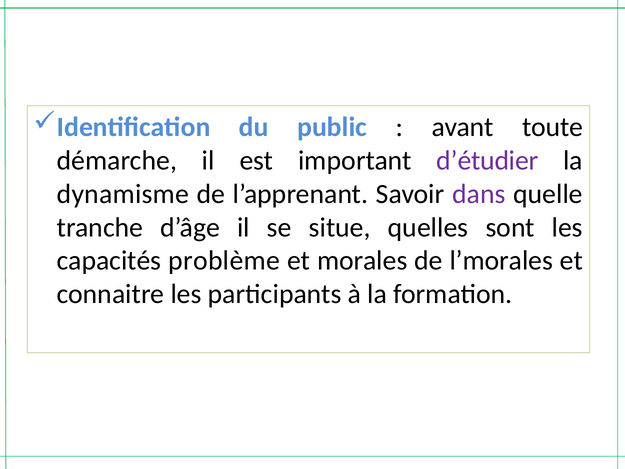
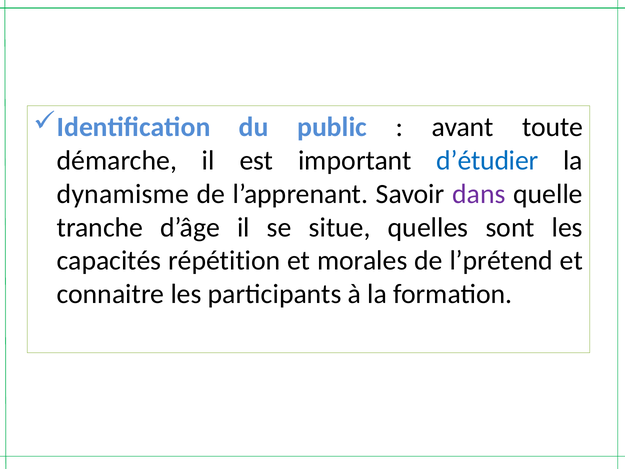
d’étudier colour: purple -> blue
problème: problème -> répétition
l’morales: l’morales -> l’prétend
